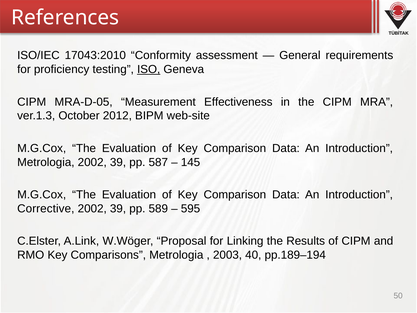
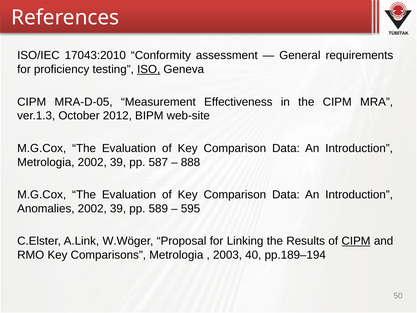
145: 145 -> 888
Corrective: Corrective -> Anomalies
CIPM at (356, 241) underline: none -> present
